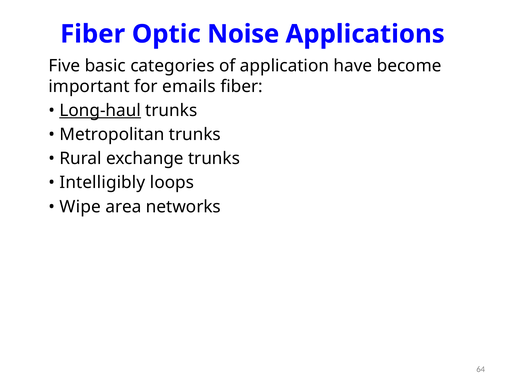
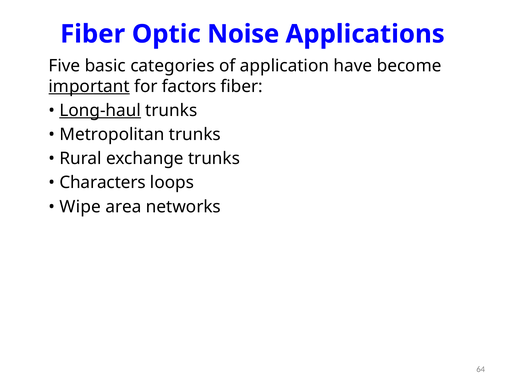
important underline: none -> present
emails: emails -> factors
Intelligibly: Intelligibly -> Characters
